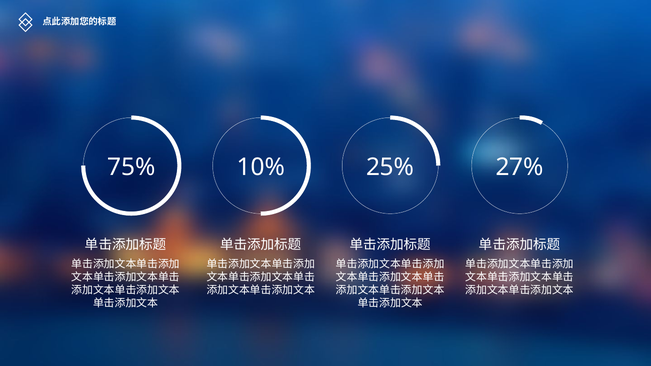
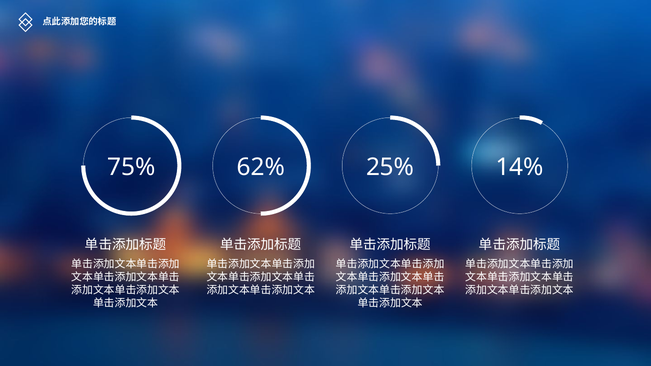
10%: 10% -> 62%
27%: 27% -> 14%
